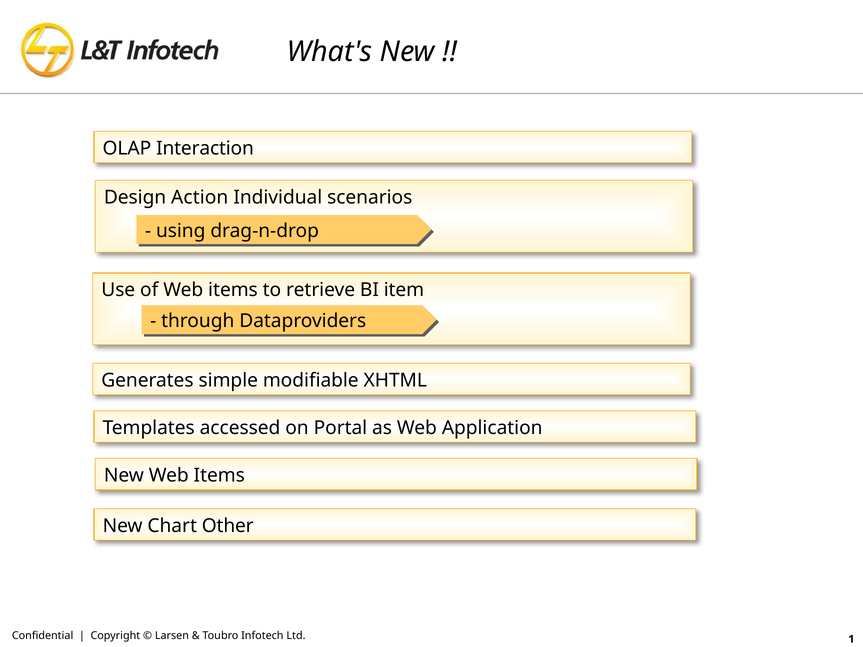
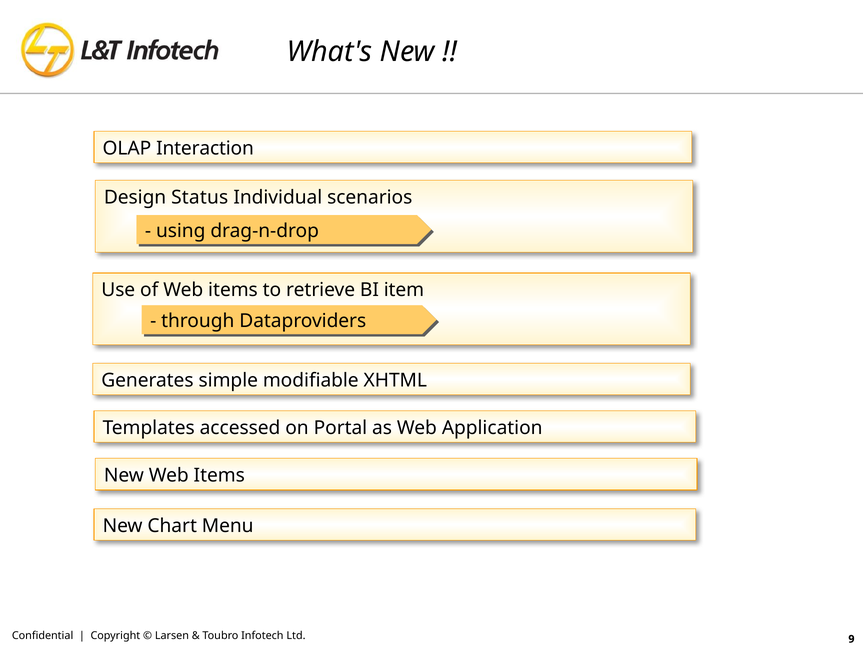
Action: Action -> Status
Other: Other -> Menu
1: 1 -> 9
